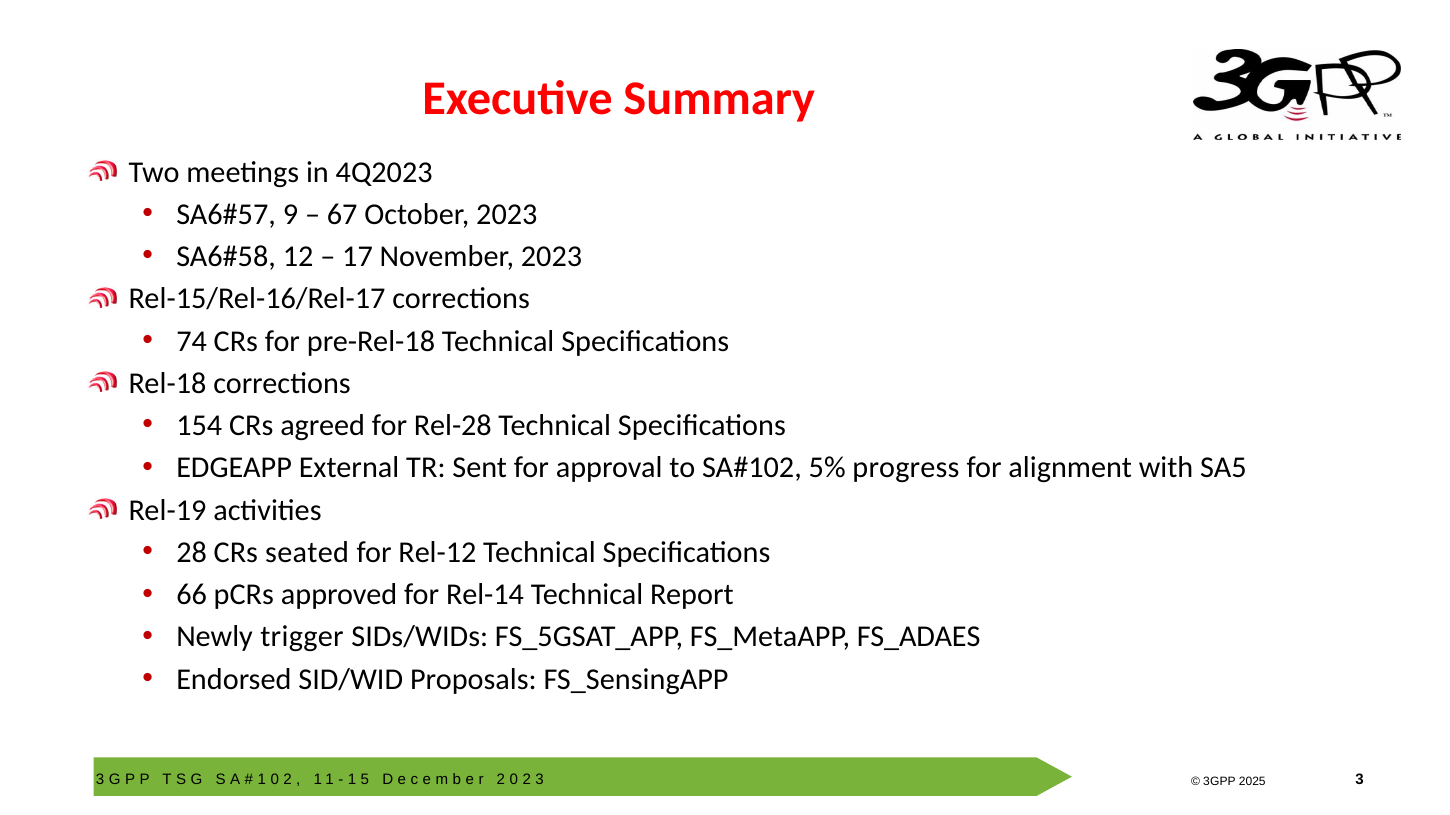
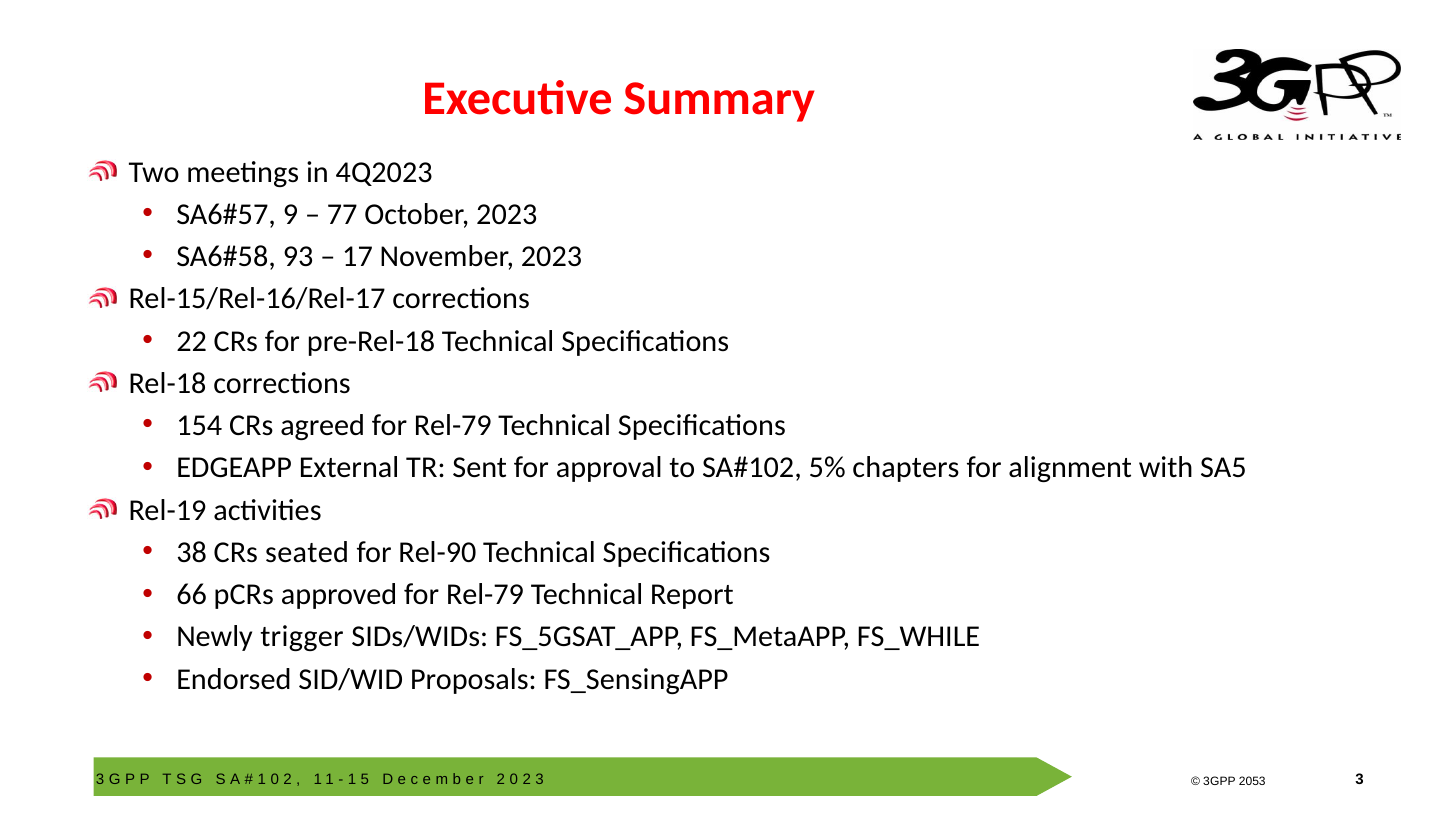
67: 67 -> 77
12: 12 -> 93
74: 74 -> 22
agreed for Rel-28: Rel-28 -> Rel-79
progress: progress -> chapters
28: 28 -> 38
Rel-12: Rel-12 -> Rel-90
approved for Rel-14: Rel-14 -> Rel-79
FS_ADAES: FS_ADAES -> FS_WHILE
2025: 2025 -> 2053
